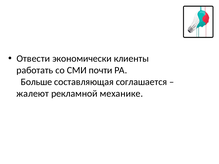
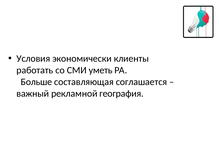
Отвести: Отвести -> Условия
почти: почти -> уметь
жалеют: жалеют -> важный
механике: механике -> география
